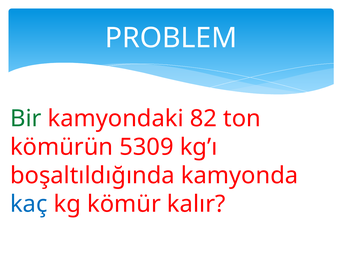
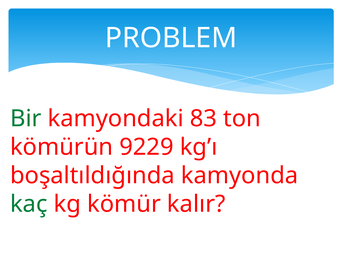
82: 82 -> 83
5309: 5309 -> 9229
kaç colour: blue -> green
